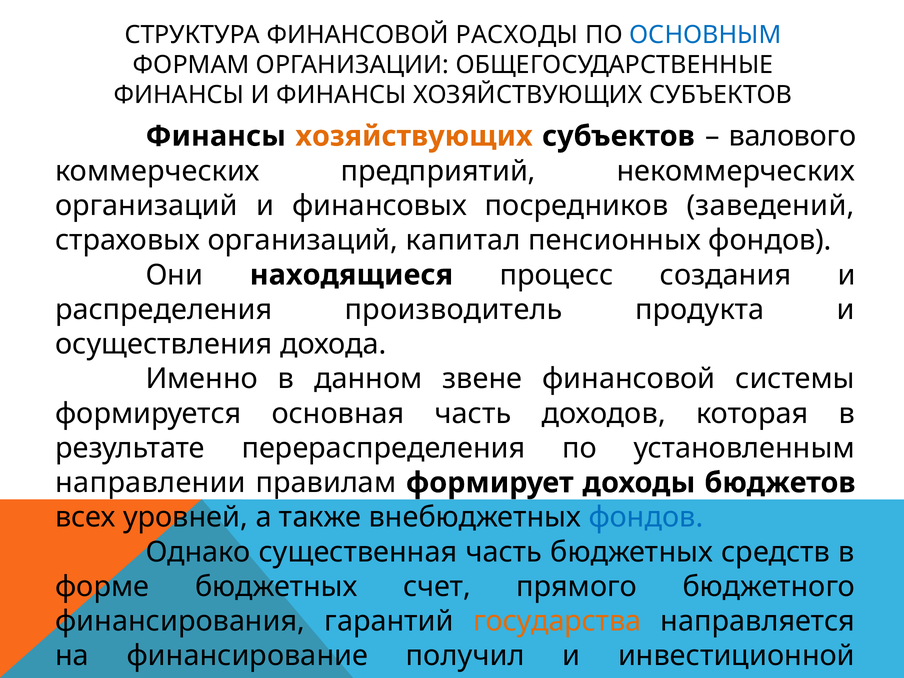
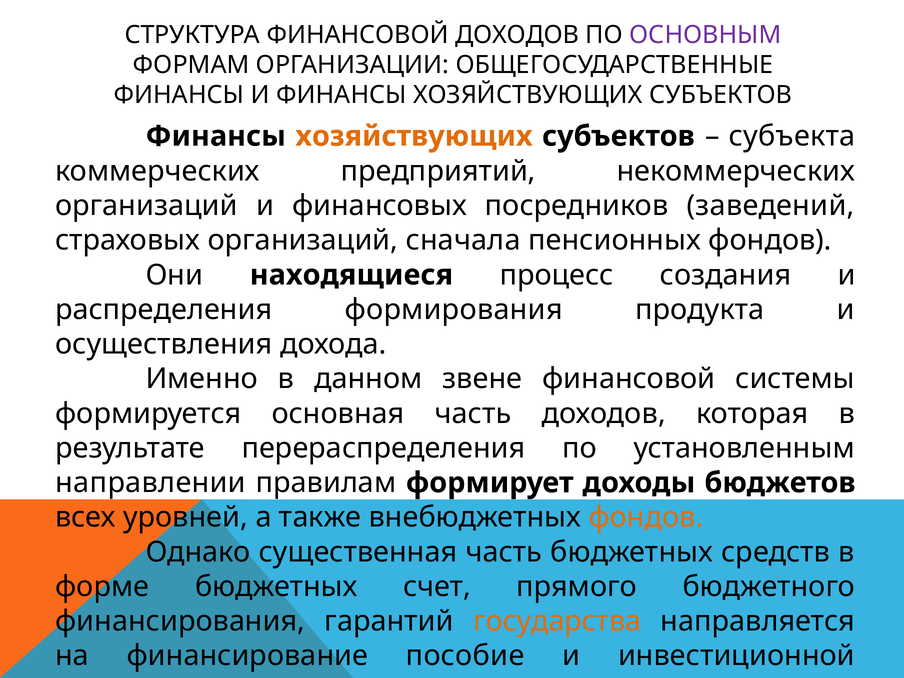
ФИНАНСОВОЙ РАСХОДЫ: РАСХОДЫ -> ДОХОДОВ
ОСНОВНЫМ colour: blue -> purple
валового: валового -> субъекта
капитал: капитал -> сначала
производитель: производитель -> формирования
фондов at (646, 517) colour: blue -> orange
получил: получил -> пособие
